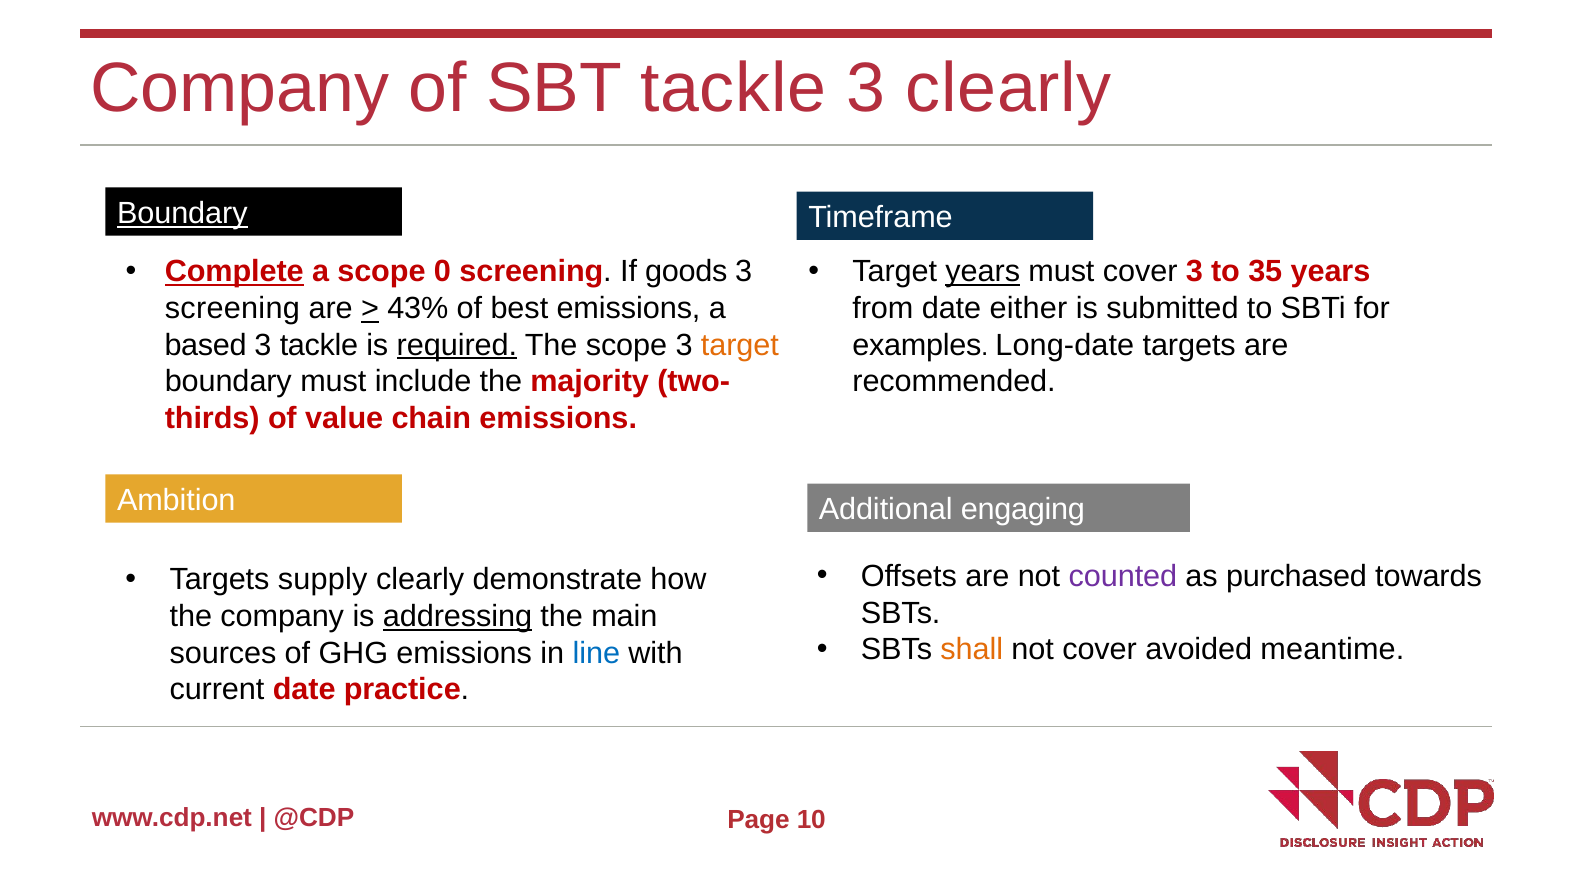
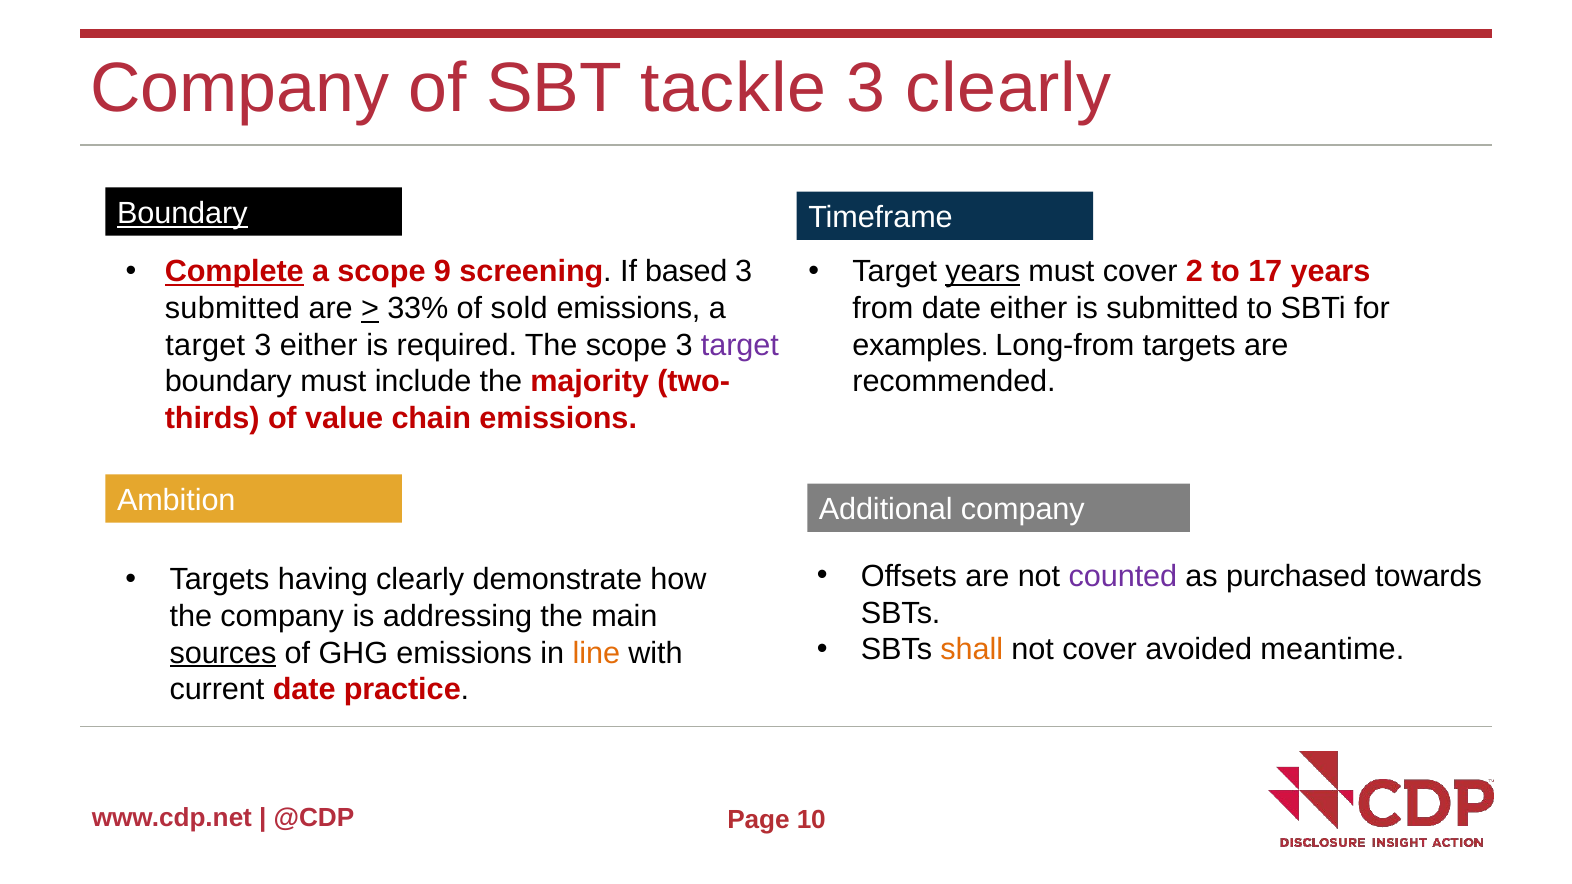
0: 0 -> 9
goods: goods -> based
cover 3: 3 -> 2
35: 35 -> 17
screening at (232, 308): screening -> submitted
43%: 43% -> 33%
best: best -> sold
based at (206, 345): based -> target
3 tackle: tackle -> either
required underline: present -> none
target at (740, 345) colour: orange -> purple
Long-date: Long-date -> Long-from
Additional engaging: engaging -> company
supply: supply -> having
addressing underline: present -> none
sources underline: none -> present
line colour: blue -> orange
